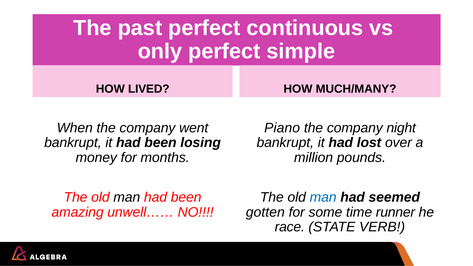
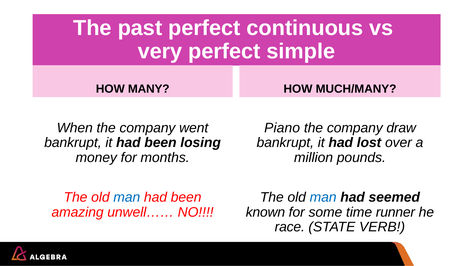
only: only -> very
LIVED: LIVED -> MANY
night: night -> draw
man at (127, 197) colour: black -> blue
gotten: gotten -> known
